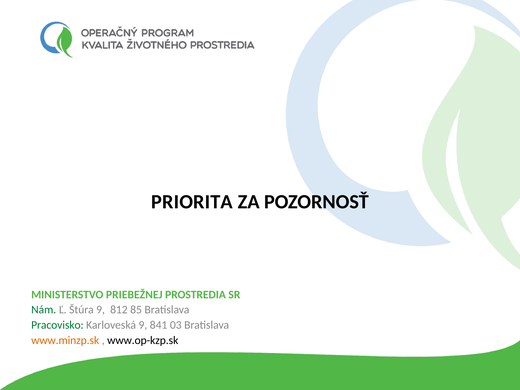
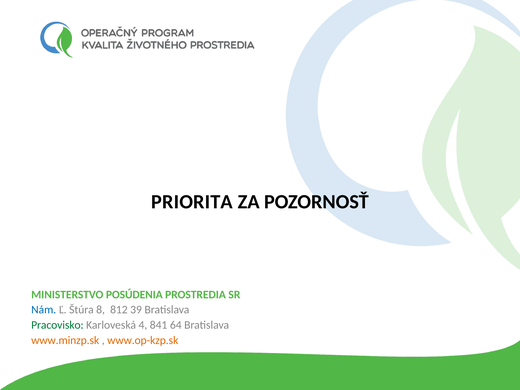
PRIEBEŽNEJ: PRIEBEŽNEJ -> POSÚDENIA
Nám colour: green -> blue
Štúra 9: 9 -> 8
85: 85 -> 39
Karloveská 9: 9 -> 4
03: 03 -> 64
www.op-kzp.sk colour: black -> orange
